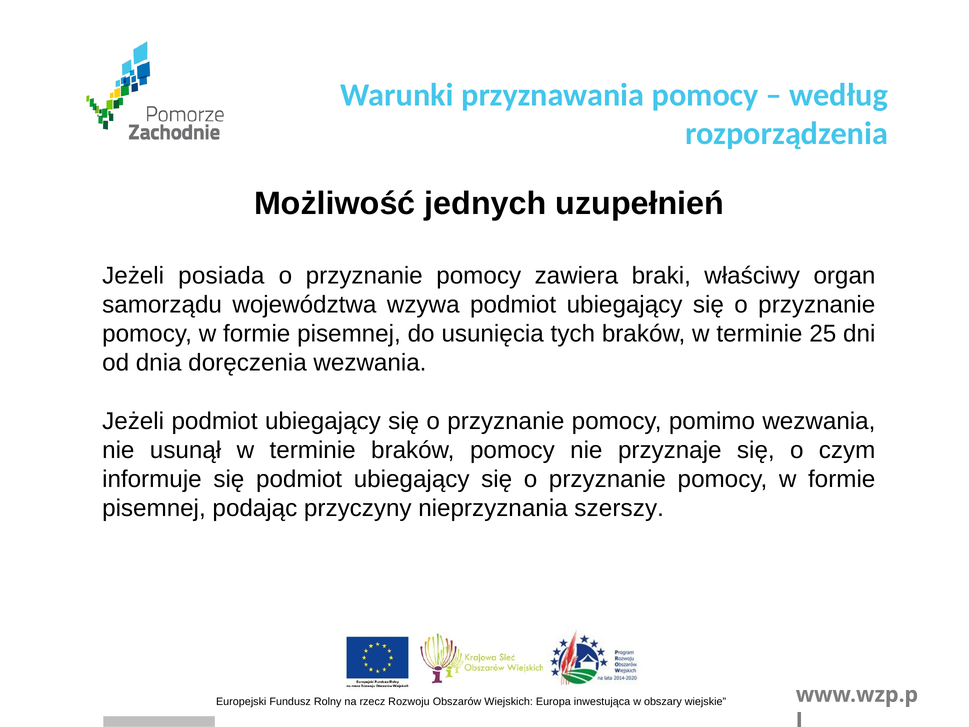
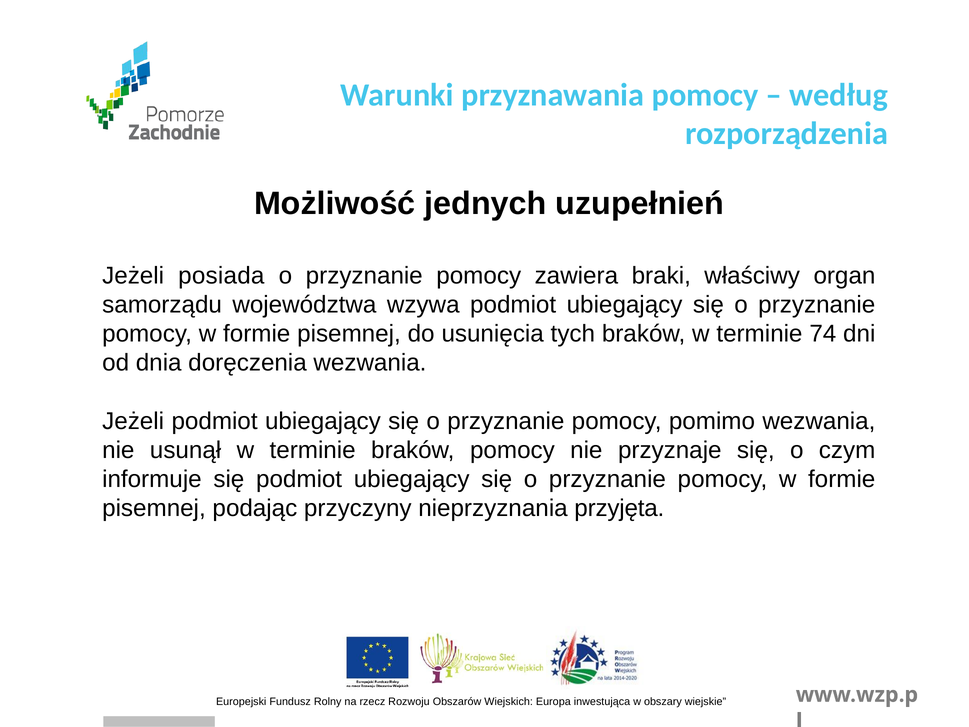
25: 25 -> 74
szerszy: szerszy -> przyjęta
